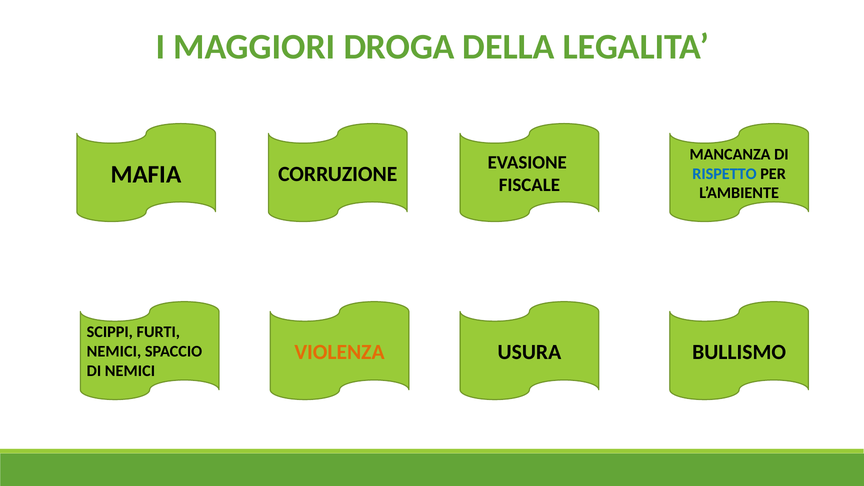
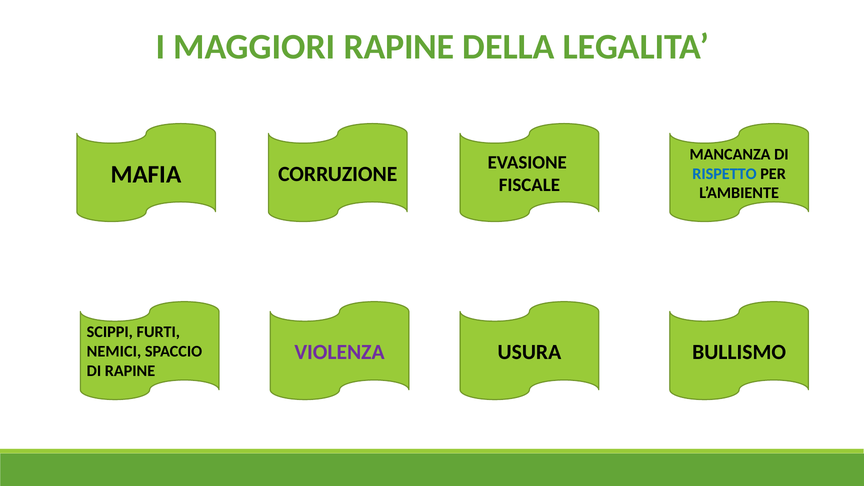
MAGGIORI DROGA: DROGA -> RAPINE
VIOLENZA colour: orange -> purple
DI NEMICI: NEMICI -> RAPINE
